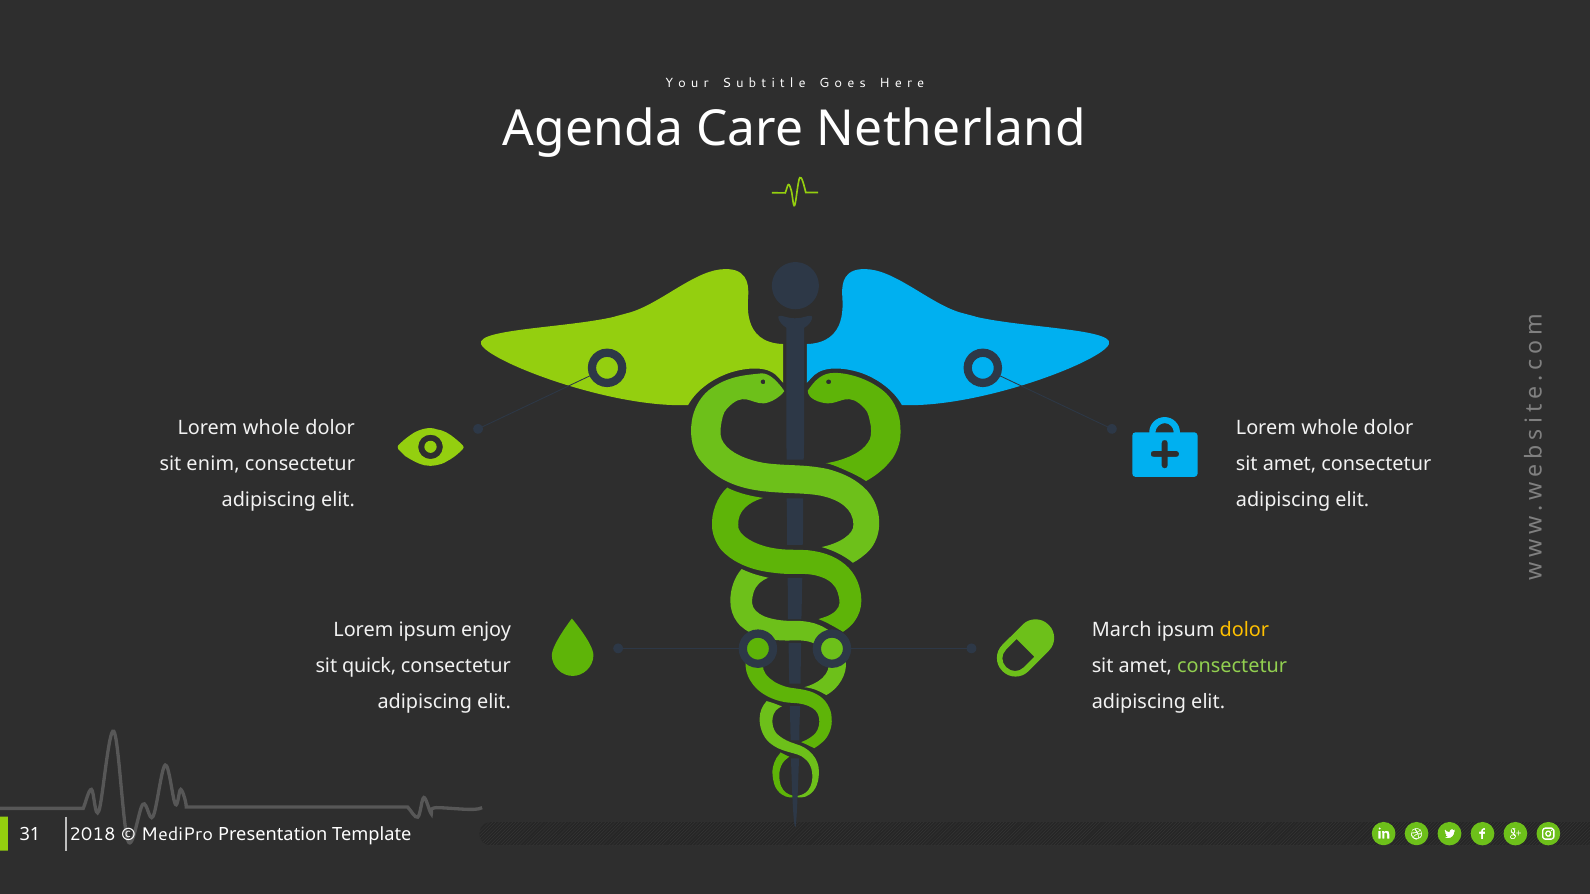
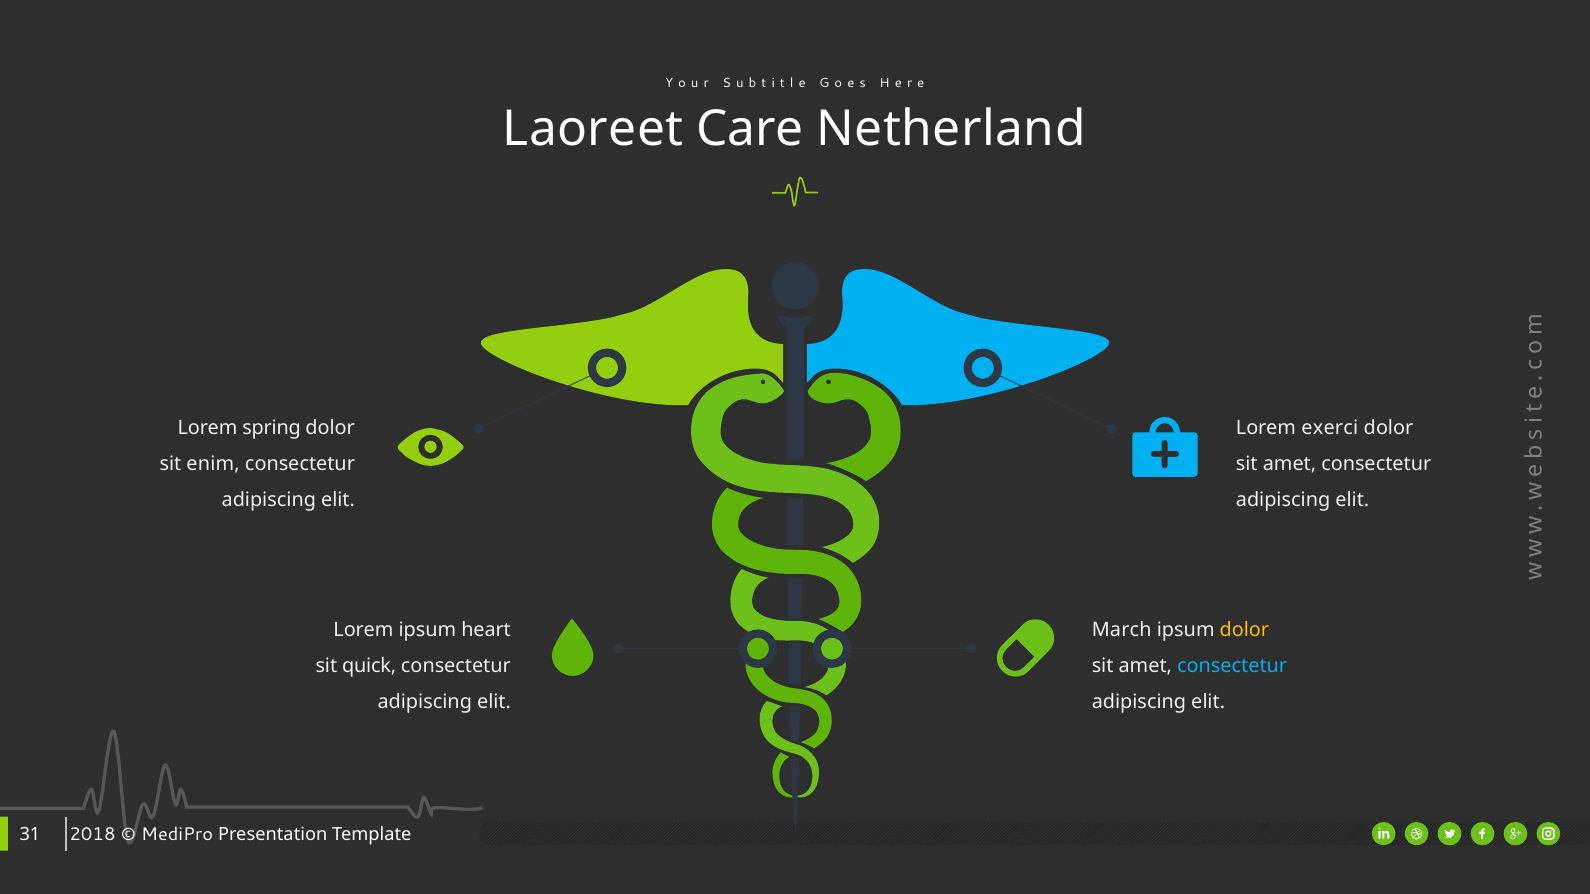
Agenda: Agenda -> Laoreet
whole at (271, 428): whole -> spring
whole at (1330, 428): whole -> exerci
enjoy: enjoy -> heart
consectetur at (1232, 666) colour: light green -> light blue
